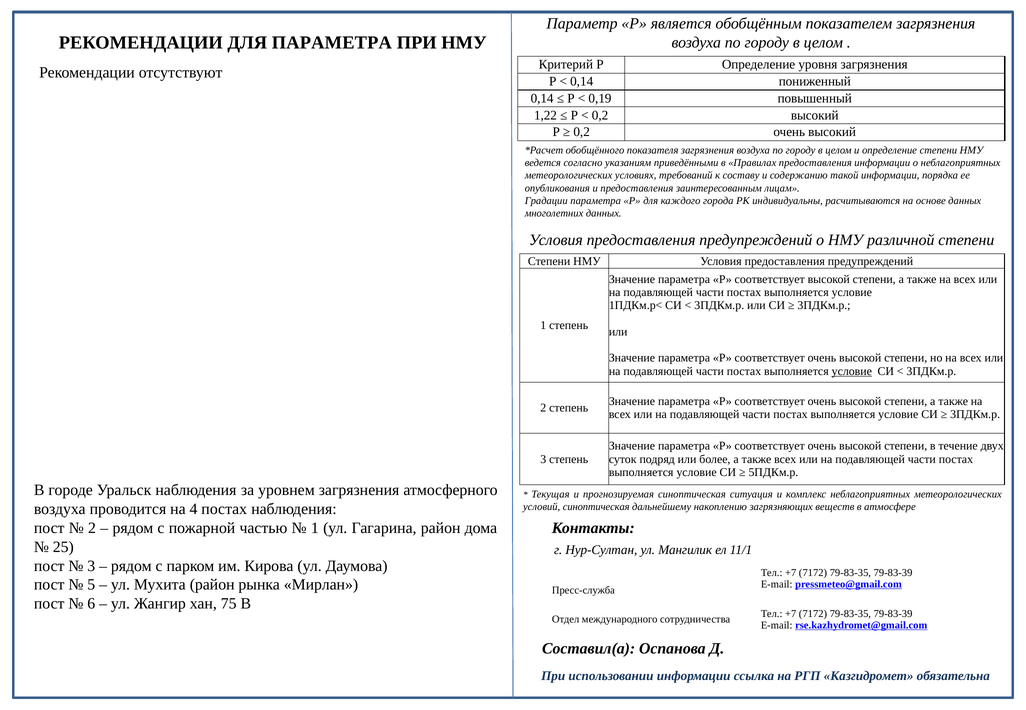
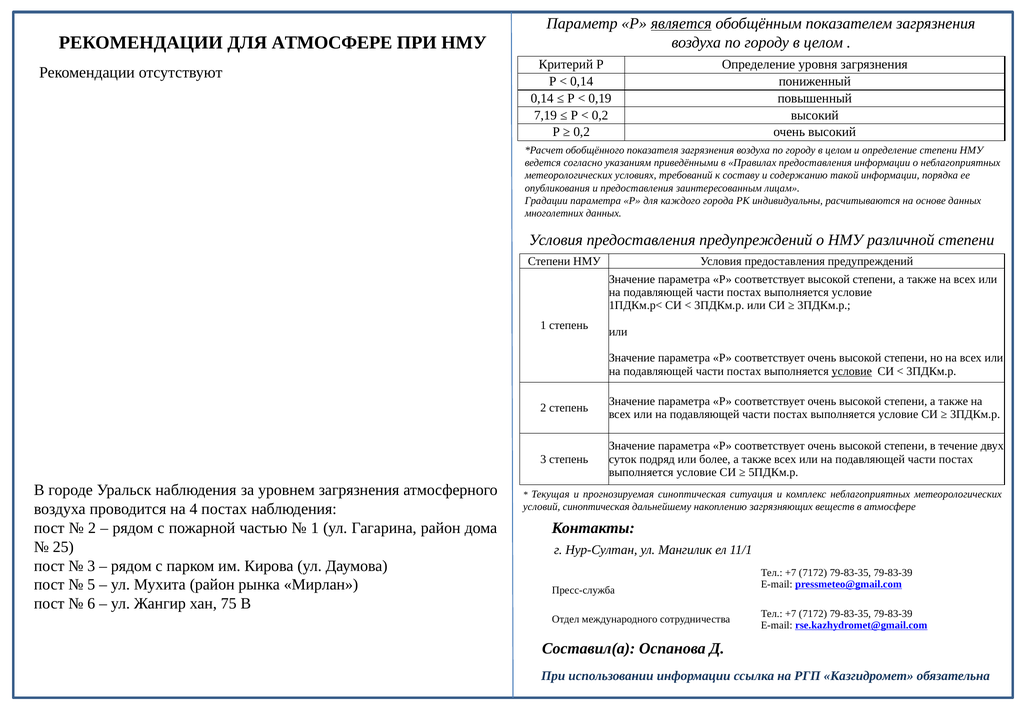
является underline: none -> present
ДЛЯ ПАРАМЕТРА: ПАРАМЕТРА -> АТМОСФЕРЕ
1,22: 1,22 -> 7,19
